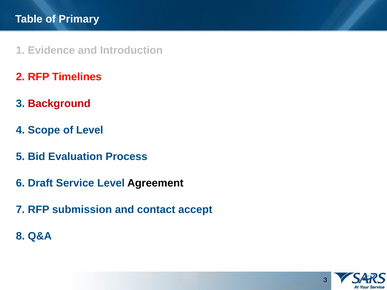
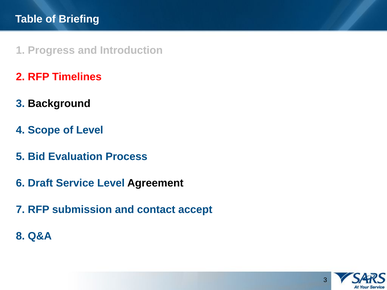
Primary: Primary -> Briefing
Evidence: Evidence -> Progress
Background colour: red -> black
